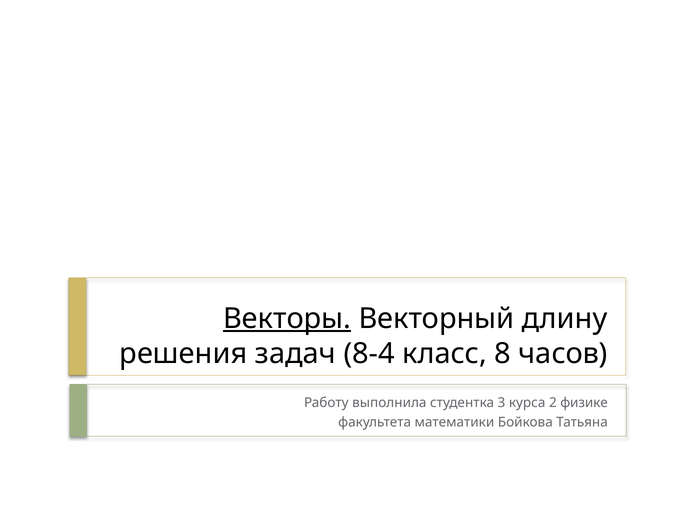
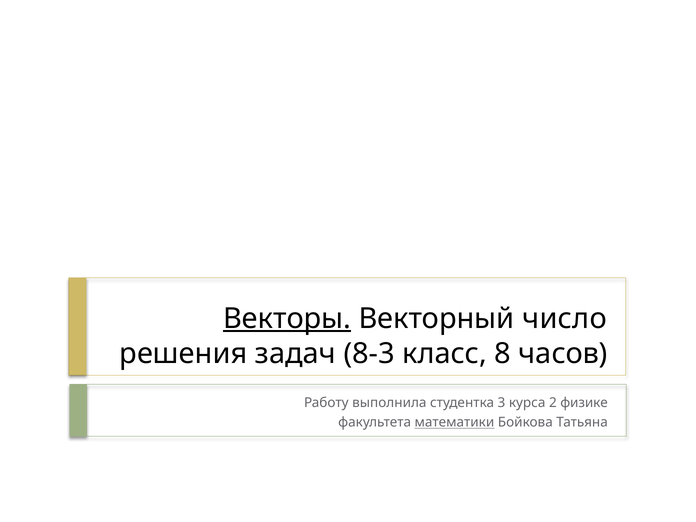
длину: длину -> число
8-4: 8-4 -> 8-3
математики underline: none -> present
